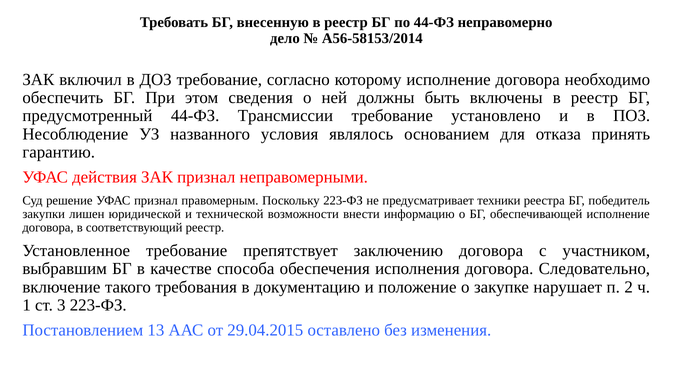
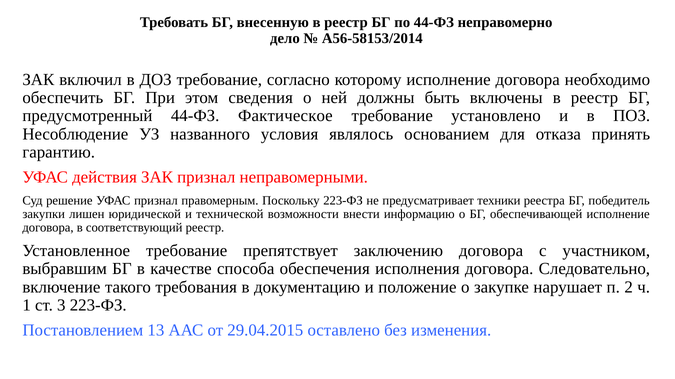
Трансмиссии: Трансмиссии -> Фактическое
